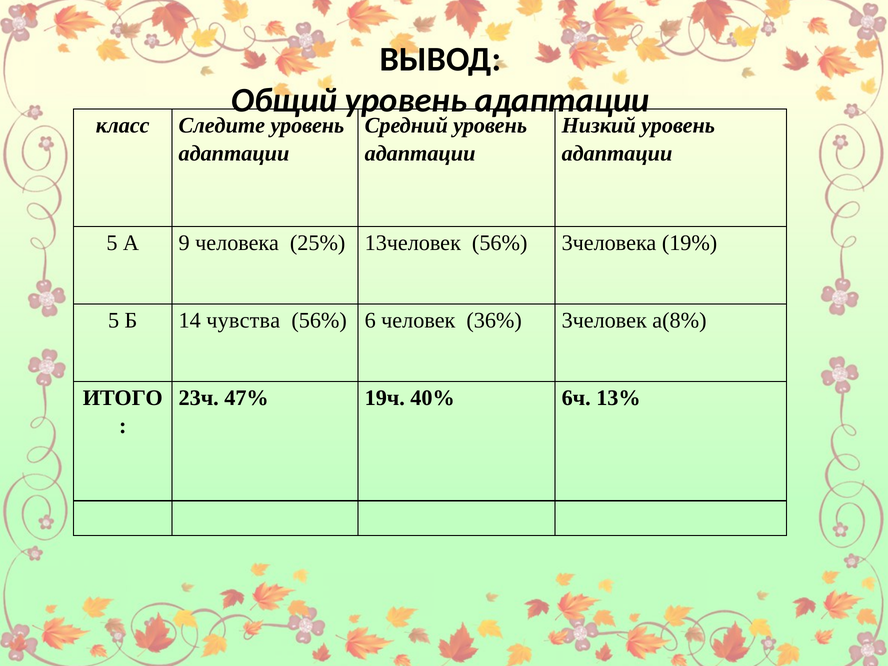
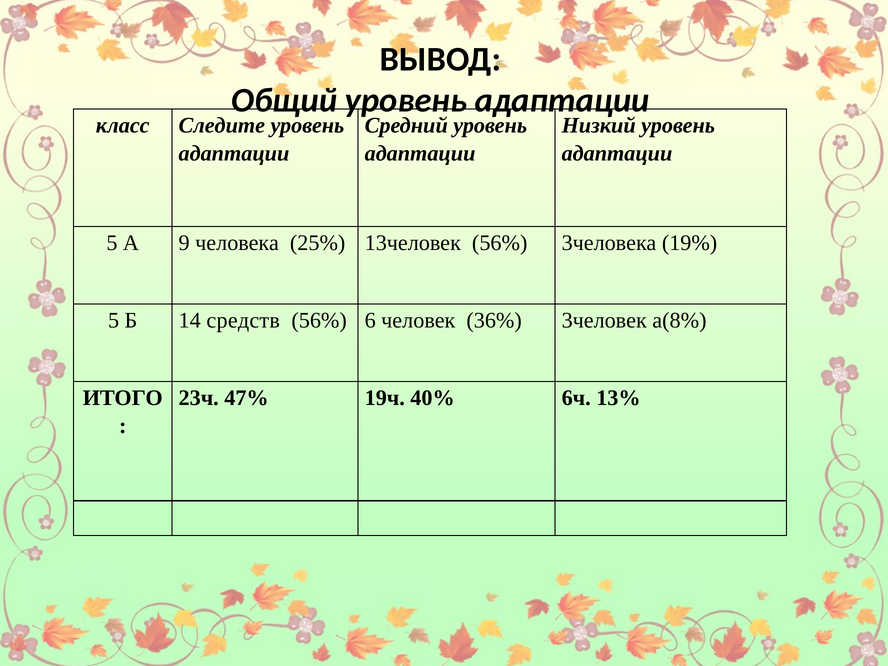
чувства: чувства -> средств
